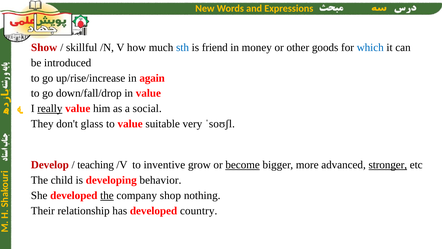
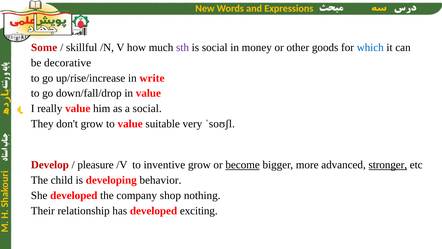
Show: Show -> Some
sth colour: blue -> purple
is friend: friend -> social
introduced: introduced -> decorative
again: again -> write
really underline: present -> none
don't glass: glass -> grow
teaching: teaching -> pleasure
the at (107, 195) underline: present -> none
country: country -> exciting
